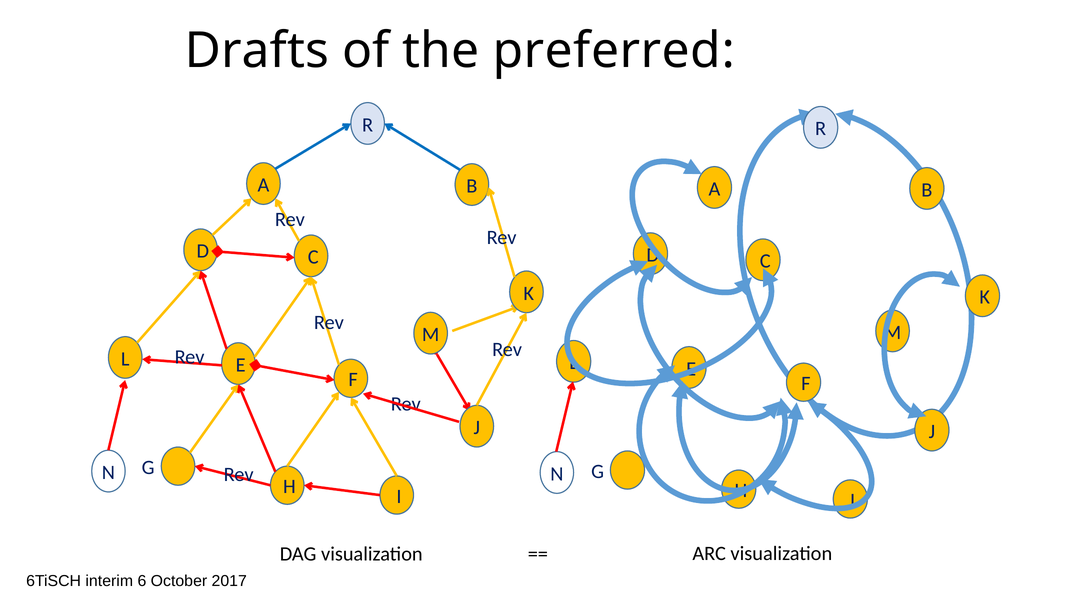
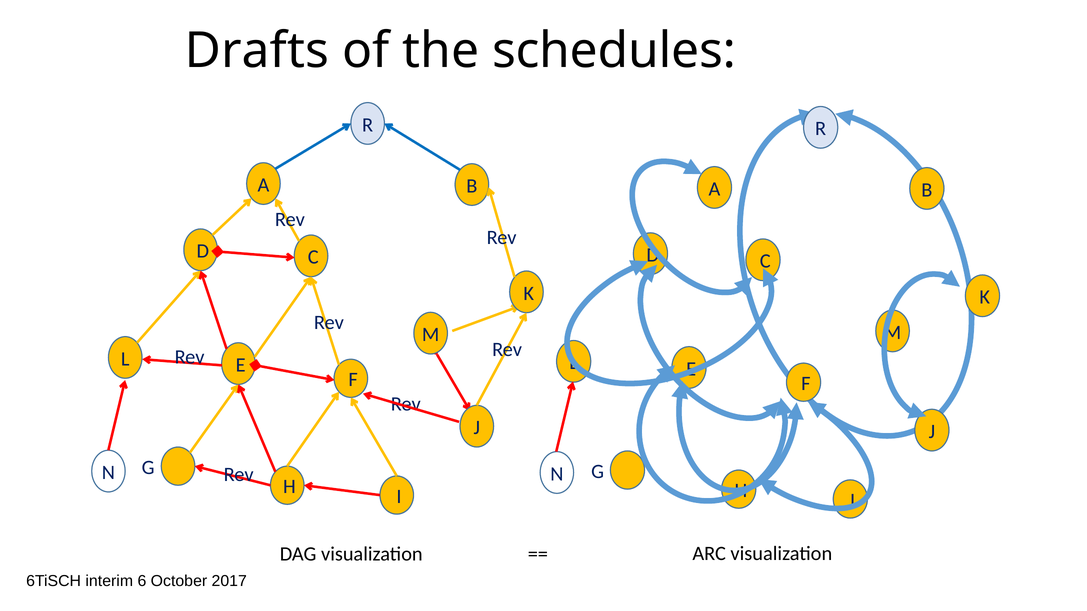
preferred: preferred -> schedules
